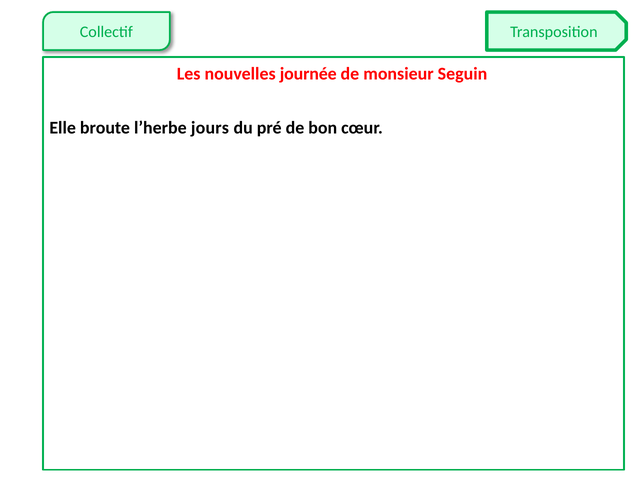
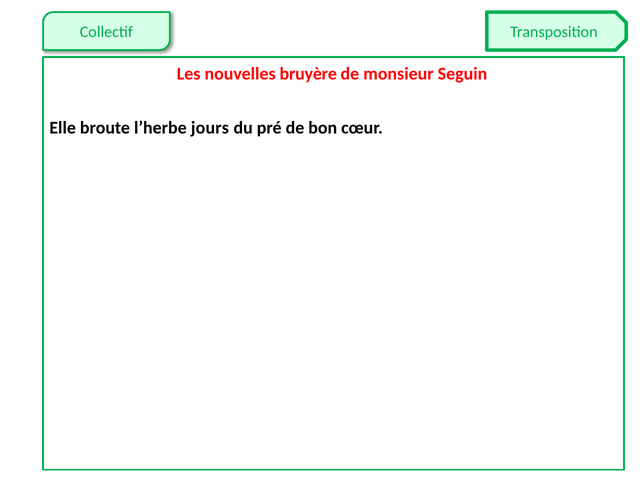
journée: journée -> bruyère
